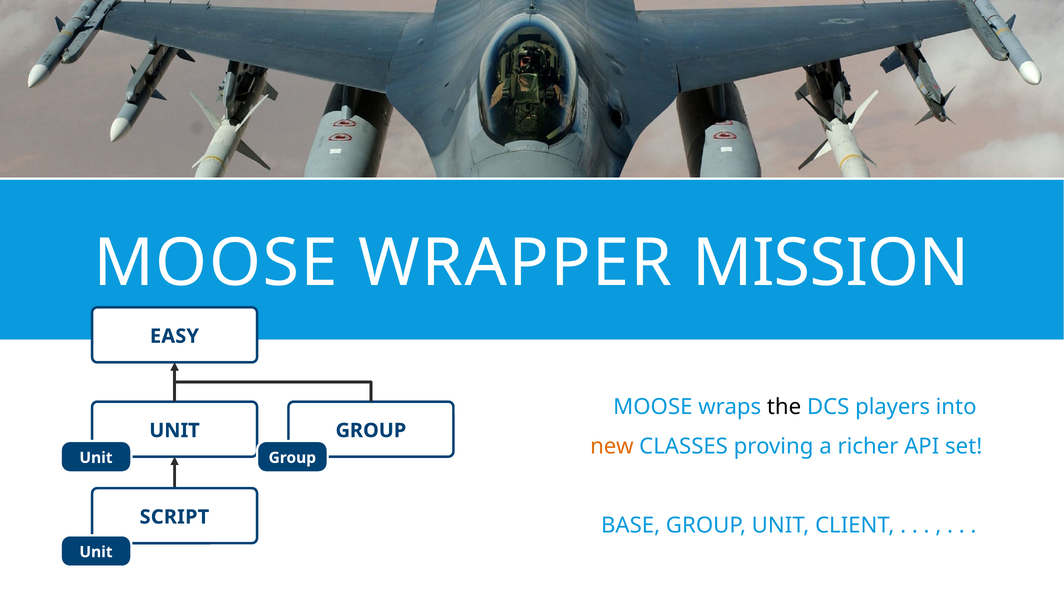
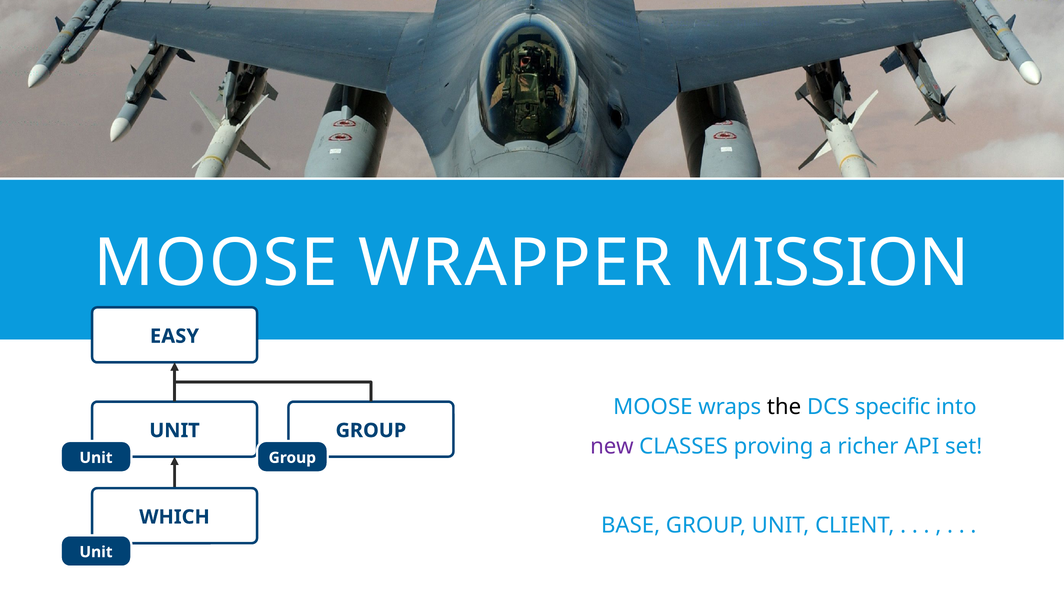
players: players -> specific
new colour: orange -> purple
SCRIPT: SCRIPT -> WHICH
